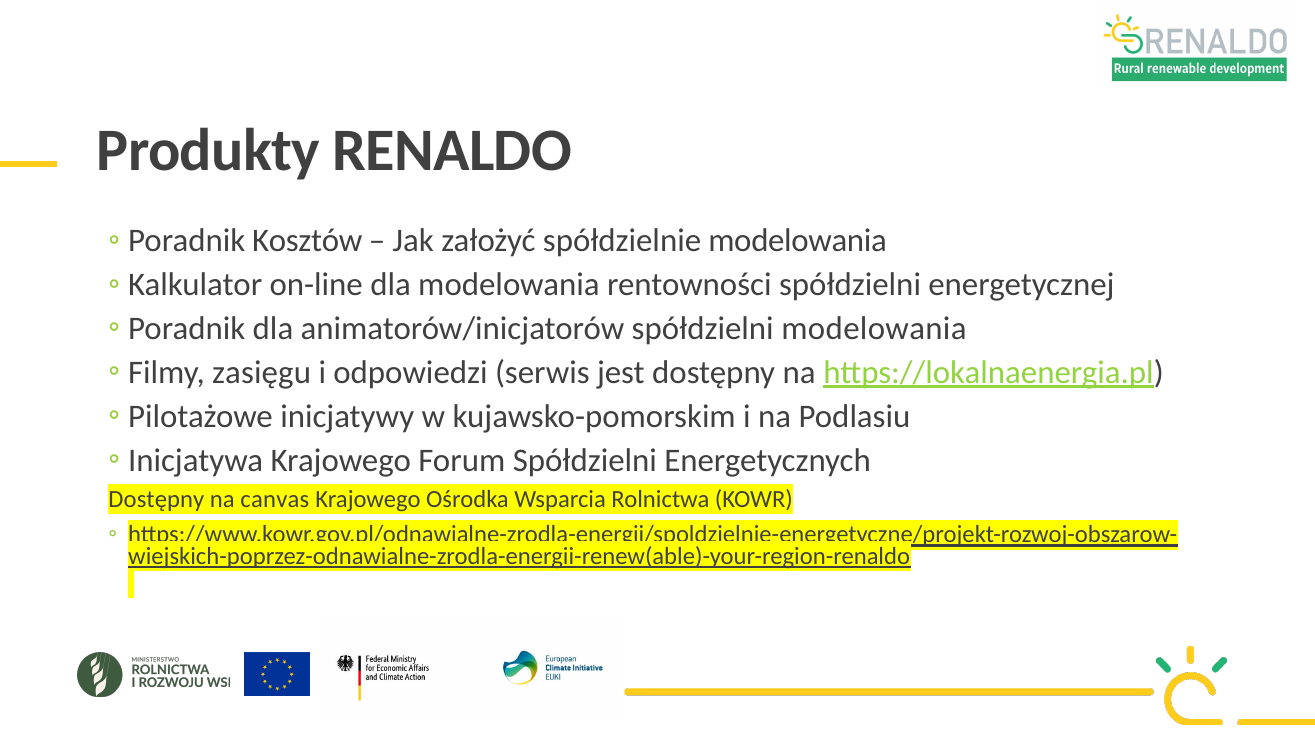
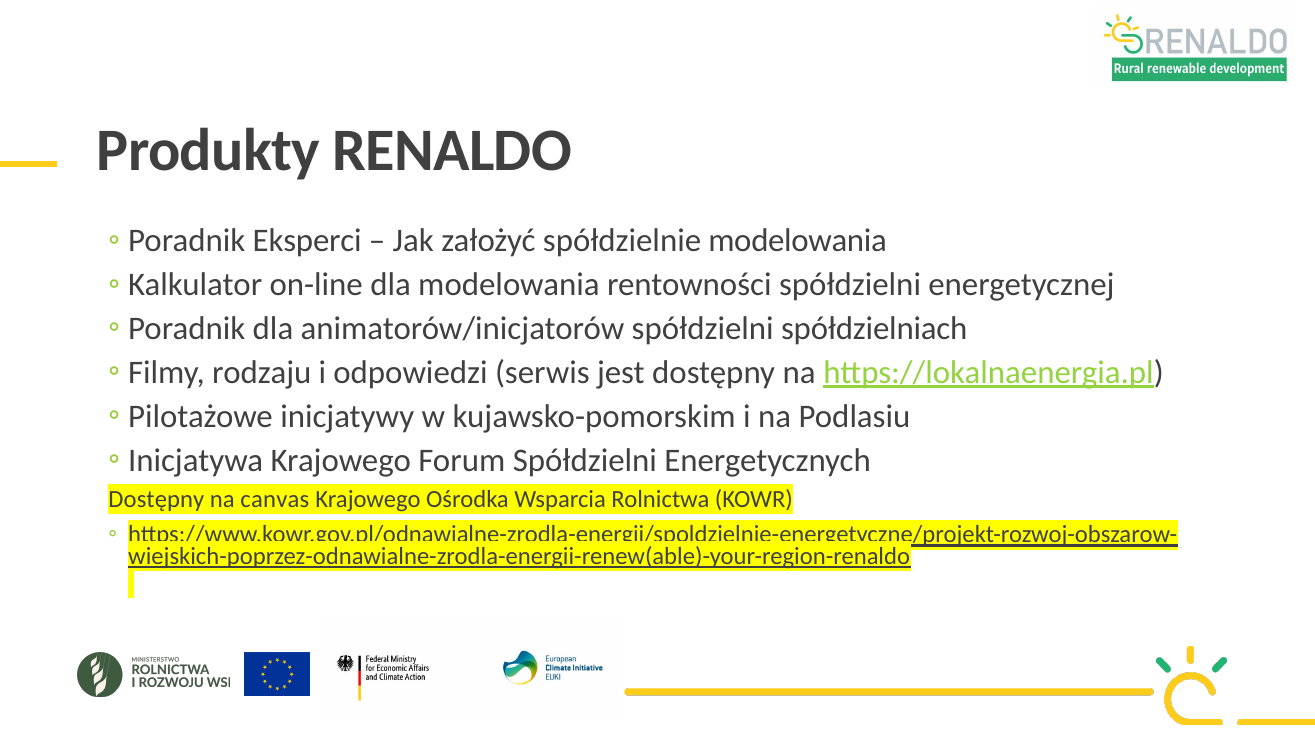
Kosztów: Kosztów -> Eksperci
spółdzielni modelowania: modelowania -> spółdzielniach
zasięgu: zasięgu -> rodzaju
